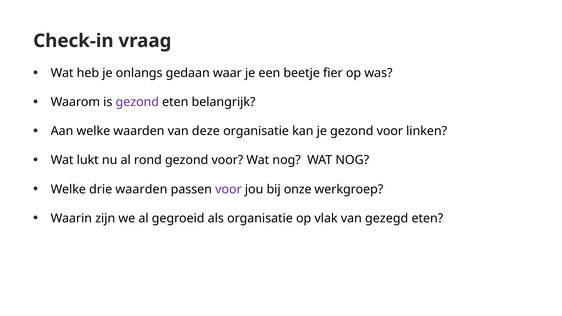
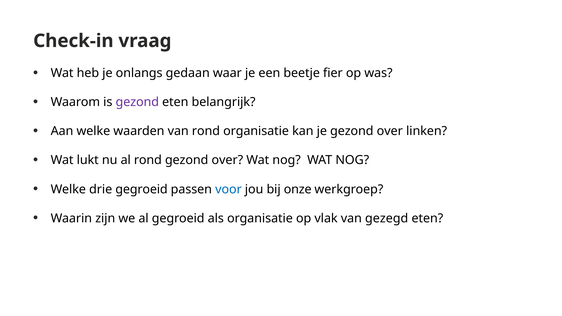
van deze: deze -> rond
je gezond voor: voor -> over
rond gezond voor: voor -> over
waarden at (141, 189): waarden -> gegroeid
voor at (228, 189) colour: purple -> blue
